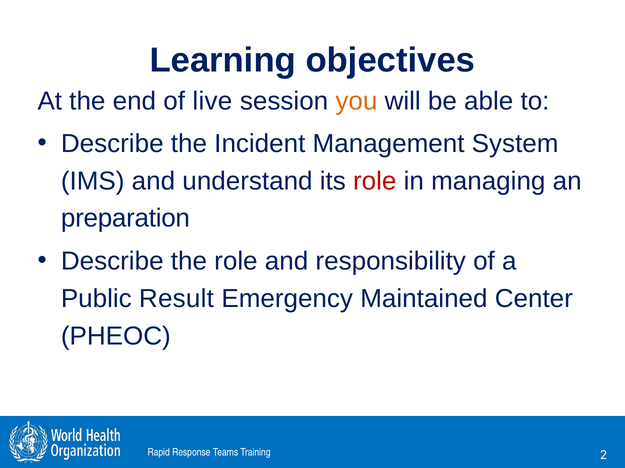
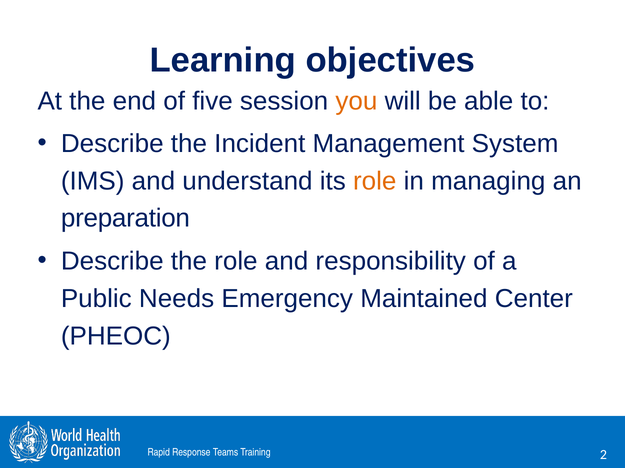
live: live -> five
role at (375, 181) colour: red -> orange
Result: Result -> Needs
